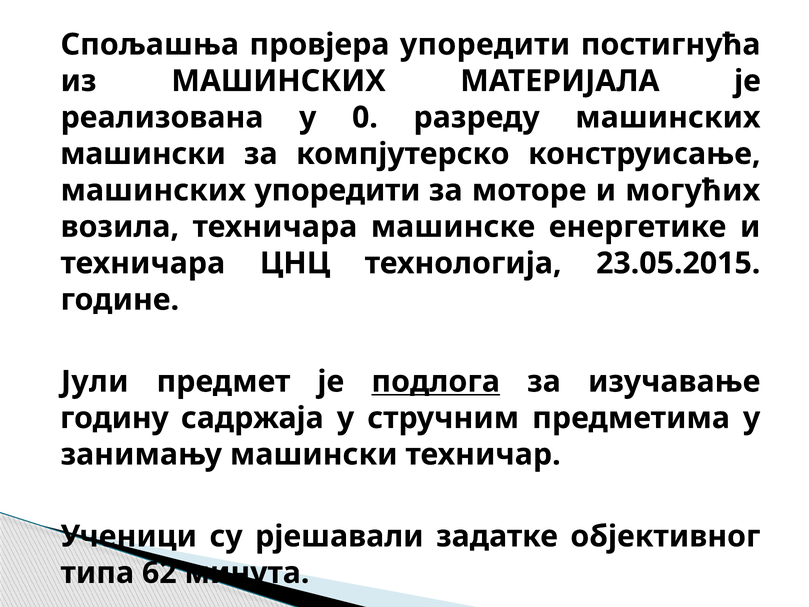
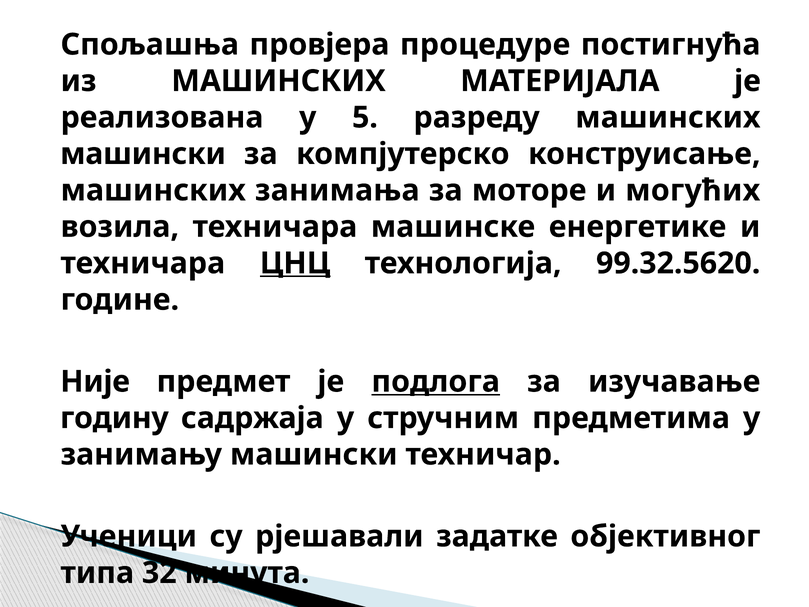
провјера упоредити: упоредити -> процедуре
0: 0 -> 5
машинских упоредити: упоредити -> занимања
ЦНЦ underline: none -> present
23.05.2015: 23.05.2015 -> 99.32.5620
Јули: Јули -> Није
62: 62 -> 32
